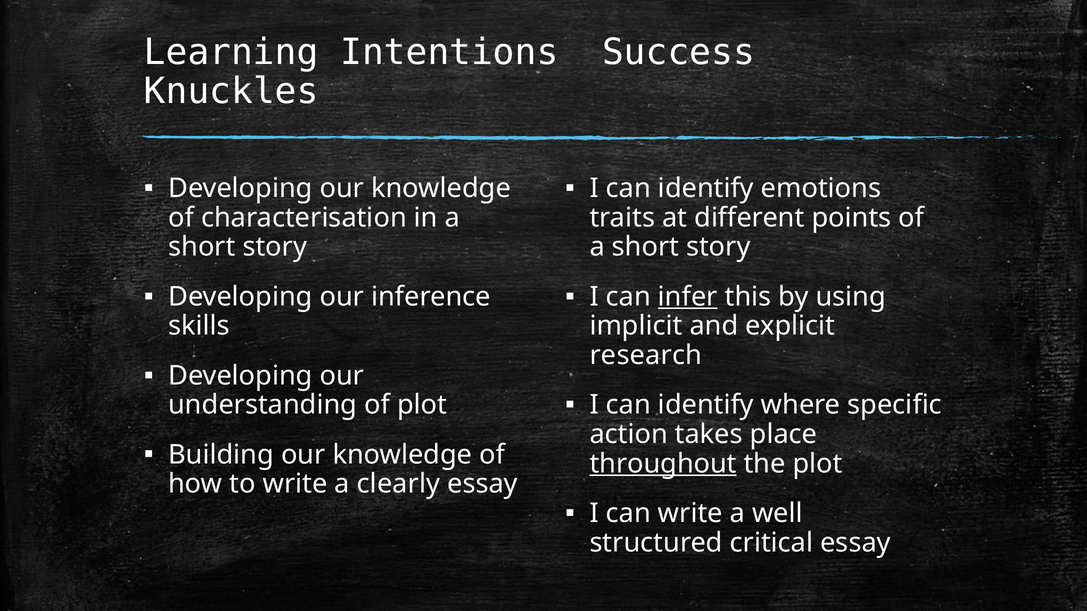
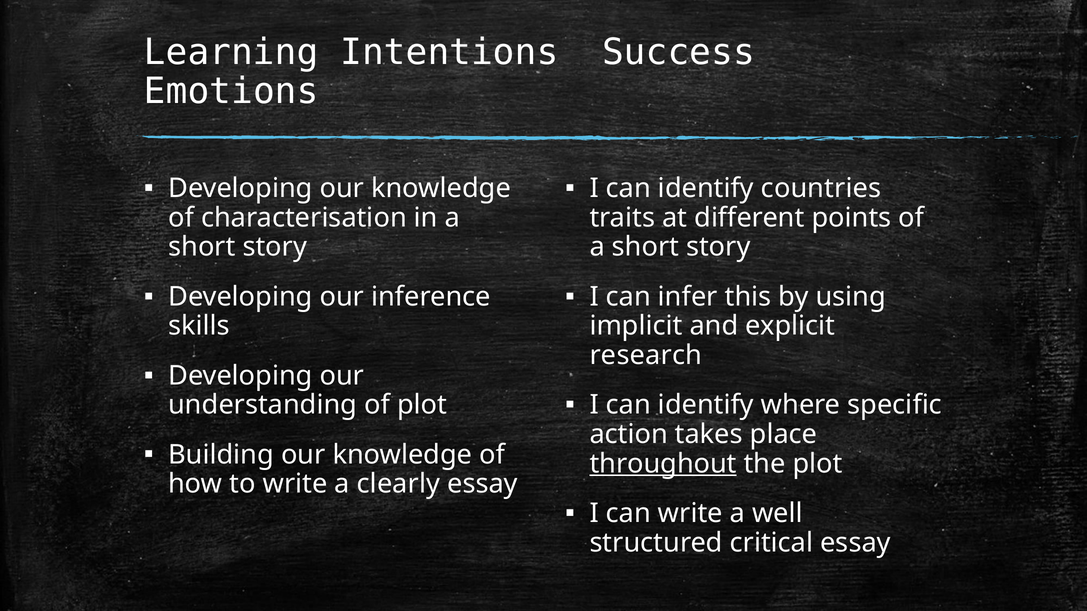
Knuckles: Knuckles -> Emotions
emotions: emotions -> countries
infer underline: present -> none
